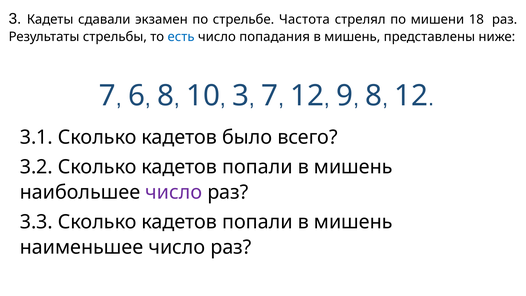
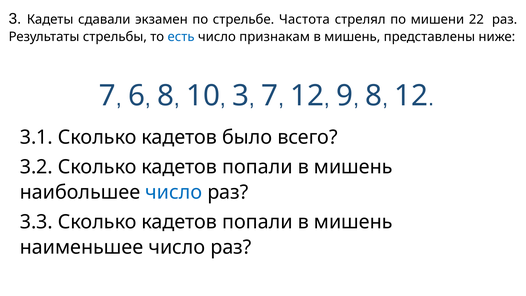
18: 18 -> 22
попадания: попадания -> признакам
число at (174, 192) colour: purple -> blue
